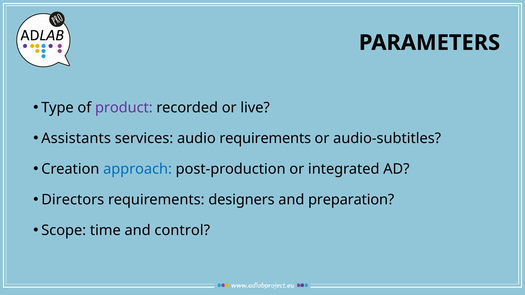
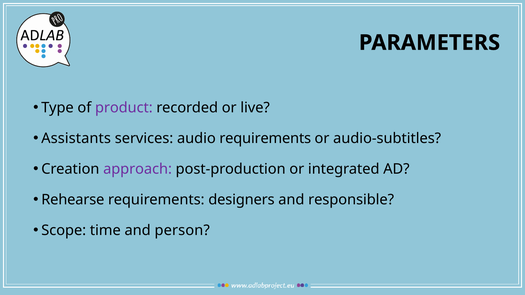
approach colour: blue -> purple
Directors: Directors -> Rehearse
preparation: preparation -> responsible
control: control -> person
